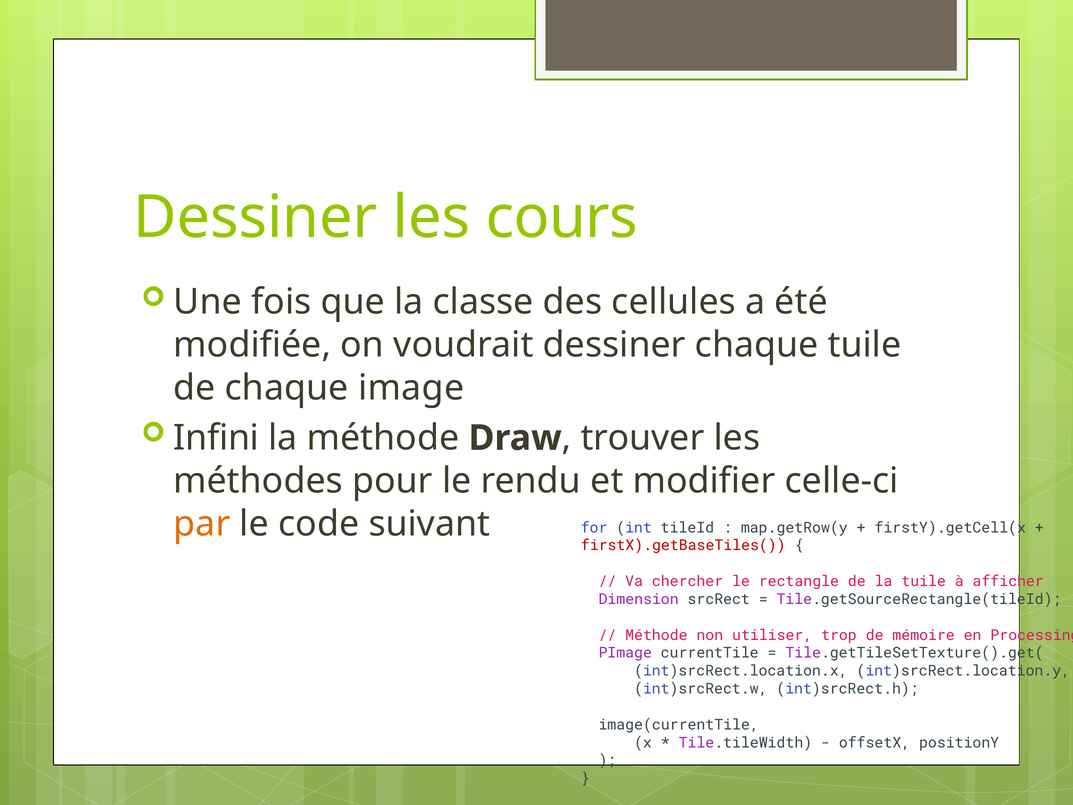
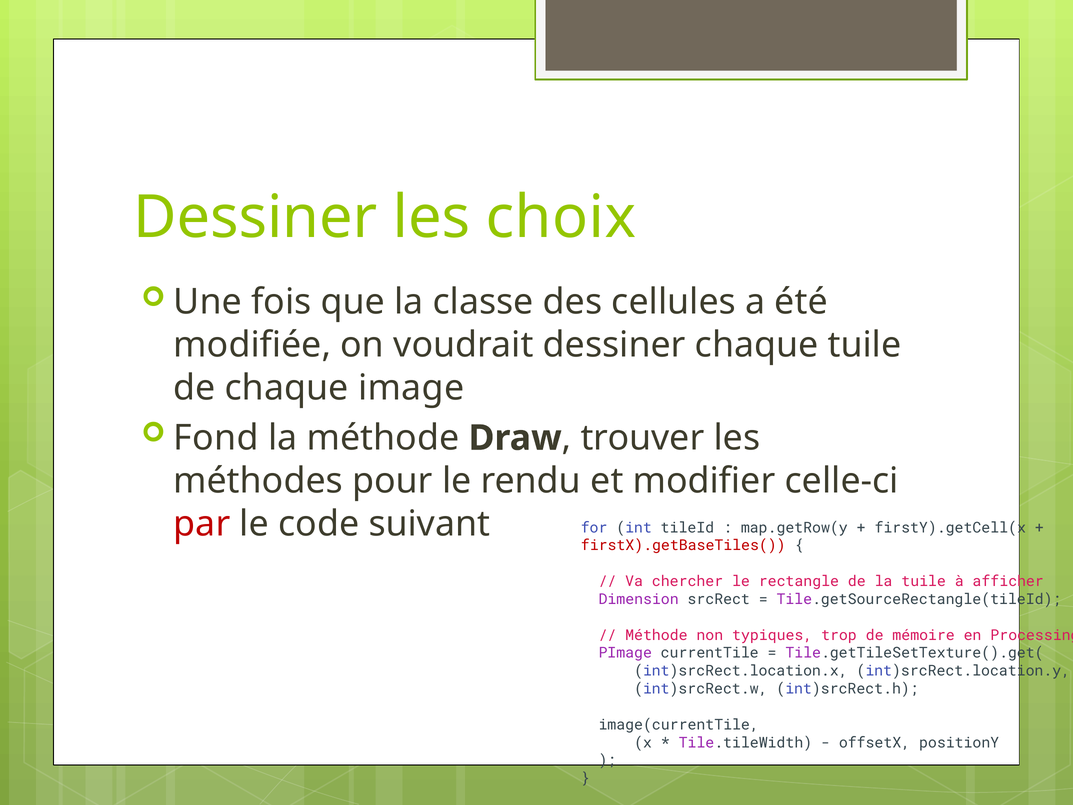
cours: cours -> choix
Infini: Infini -> Fond
par colour: orange -> red
utiliser: utiliser -> typiques
